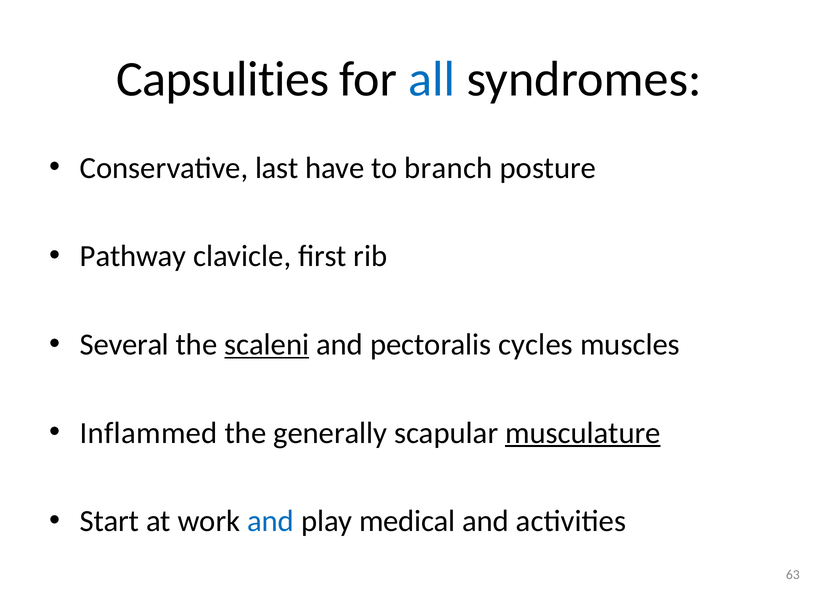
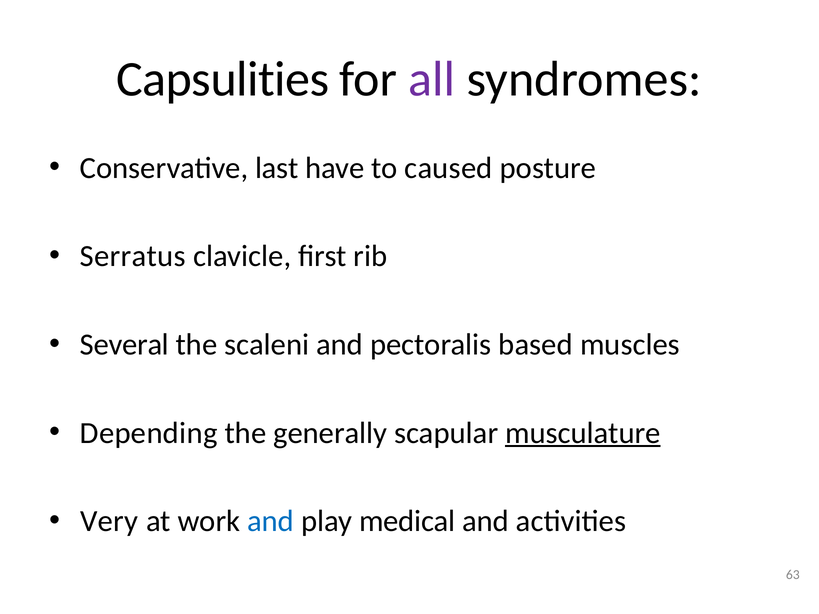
all colour: blue -> purple
branch: branch -> caused
Pathway: Pathway -> Serratus
scaleni underline: present -> none
cycles: cycles -> based
Inflammed: Inflammed -> Depending
Start: Start -> Very
